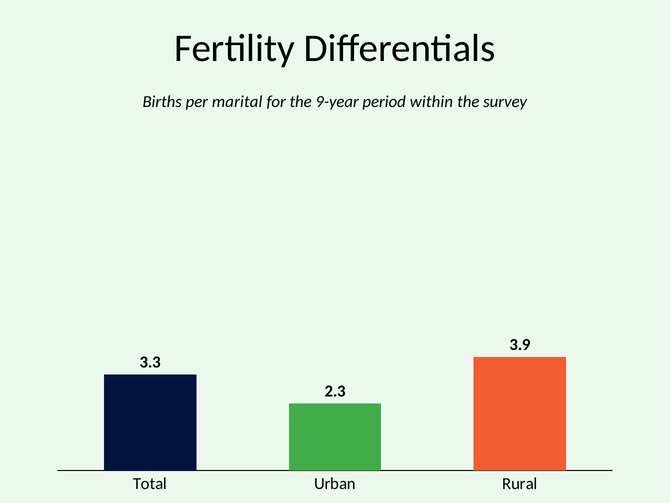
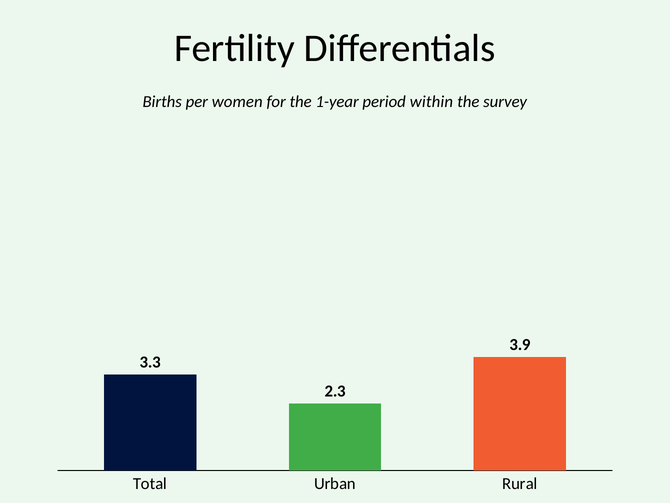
marital: marital -> women
9-year: 9-year -> 1-year
